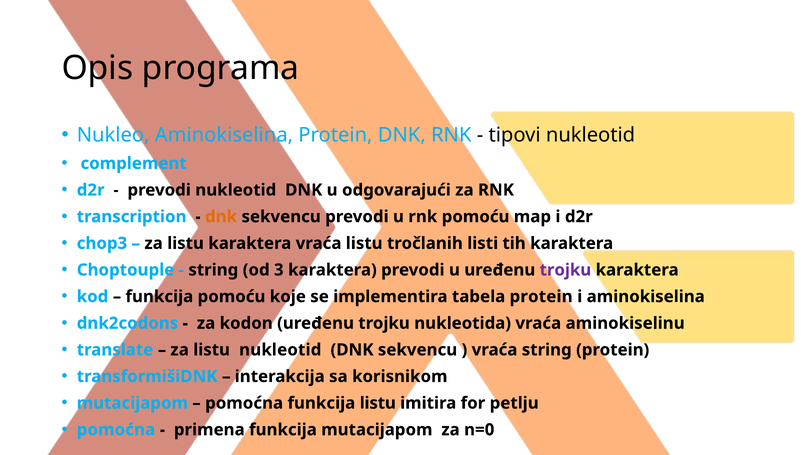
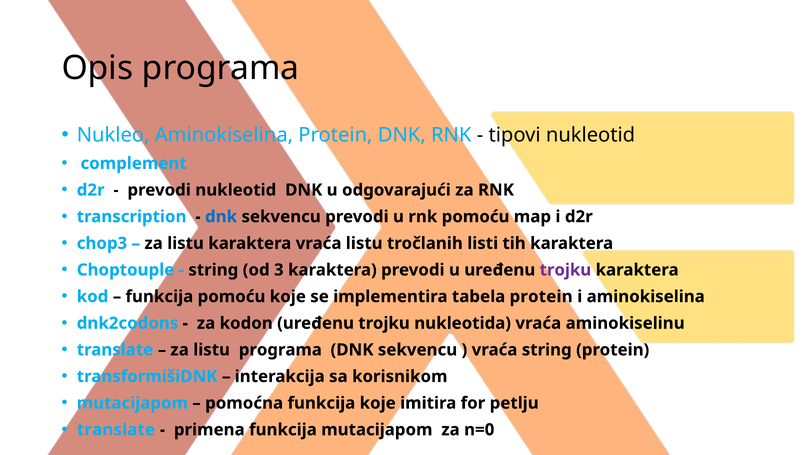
dnk at (221, 216) colour: orange -> blue
listu nukleotid: nukleotid -> programa
funkcija listu: listu -> koje
pomoćna at (116, 429): pomoćna -> translate
